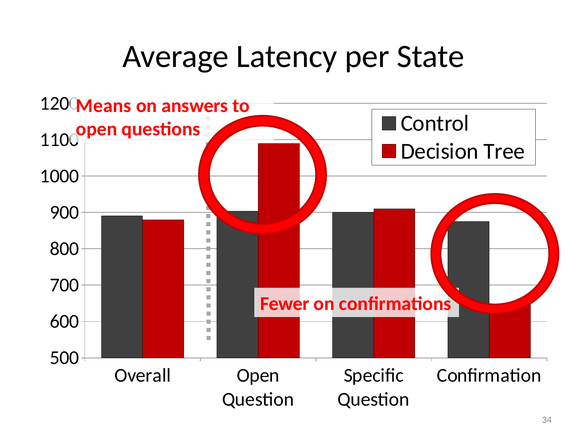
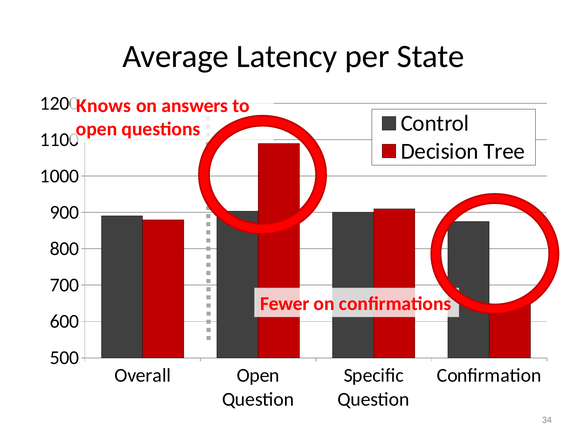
Means: Means -> Knows
